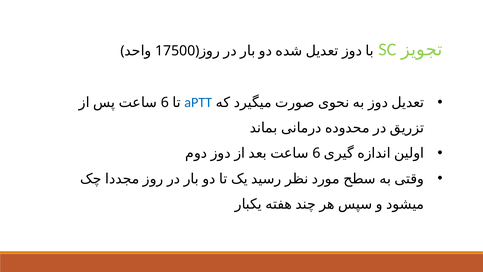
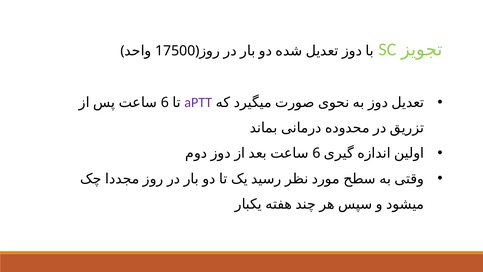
aPTT colour: blue -> purple
